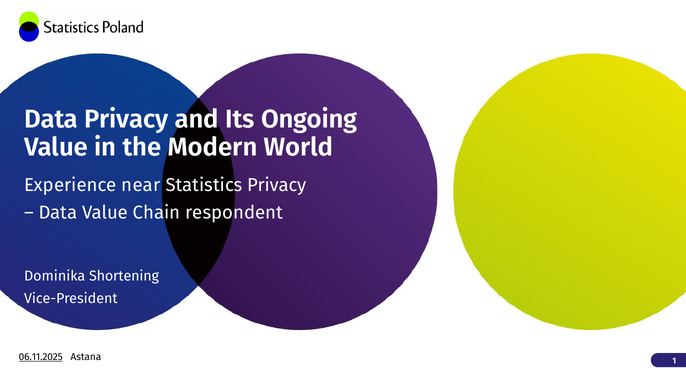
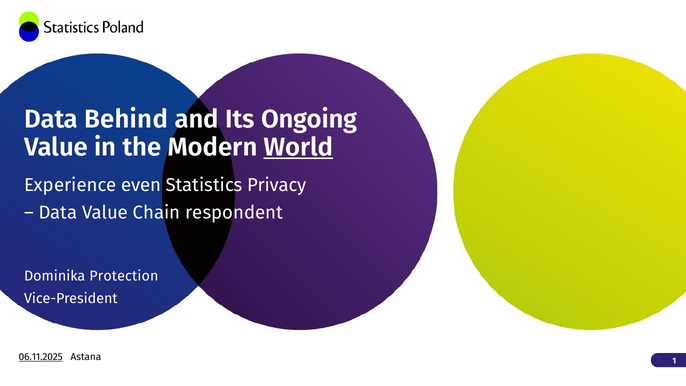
Data Privacy: Privacy -> Behind
World underline: none -> present
near: near -> even
Shortening: Shortening -> Protection
